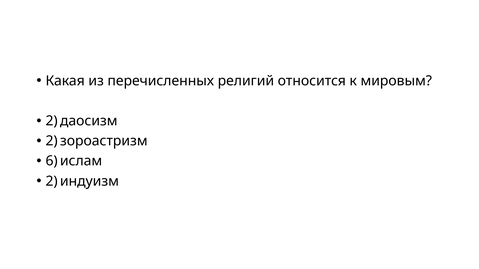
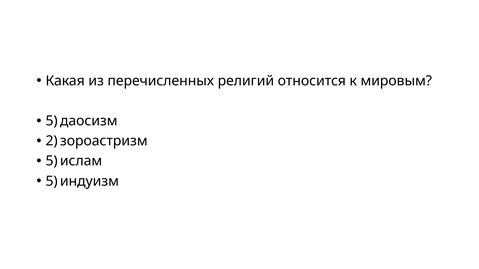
2 at (52, 121): 2 -> 5
6 at (52, 161): 6 -> 5
2 at (52, 181): 2 -> 5
